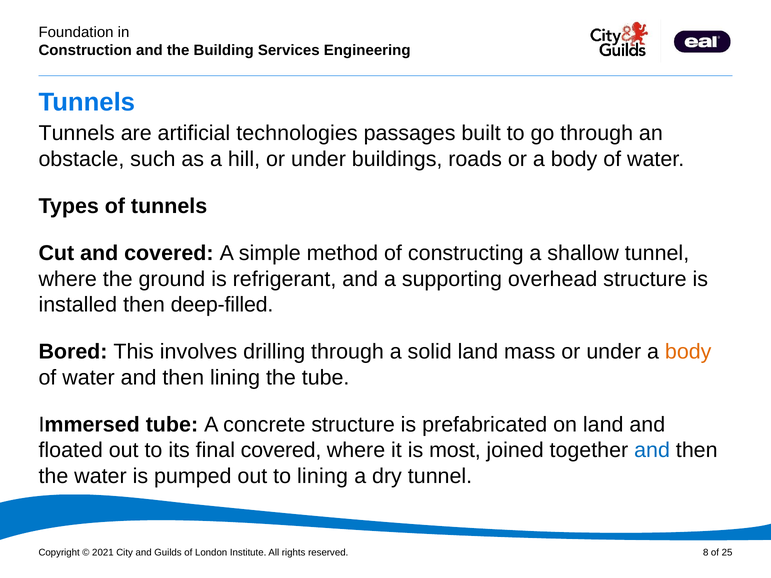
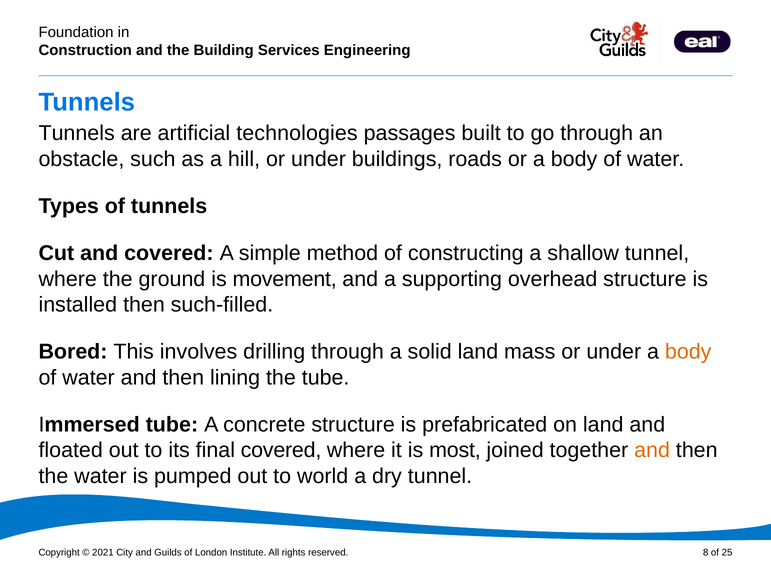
refrigerant: refrigerant -> movement
deep-filled: deep-filled -> such-filled
and at (652, 451) colour: blue -> orange
to lining: lining -> world
